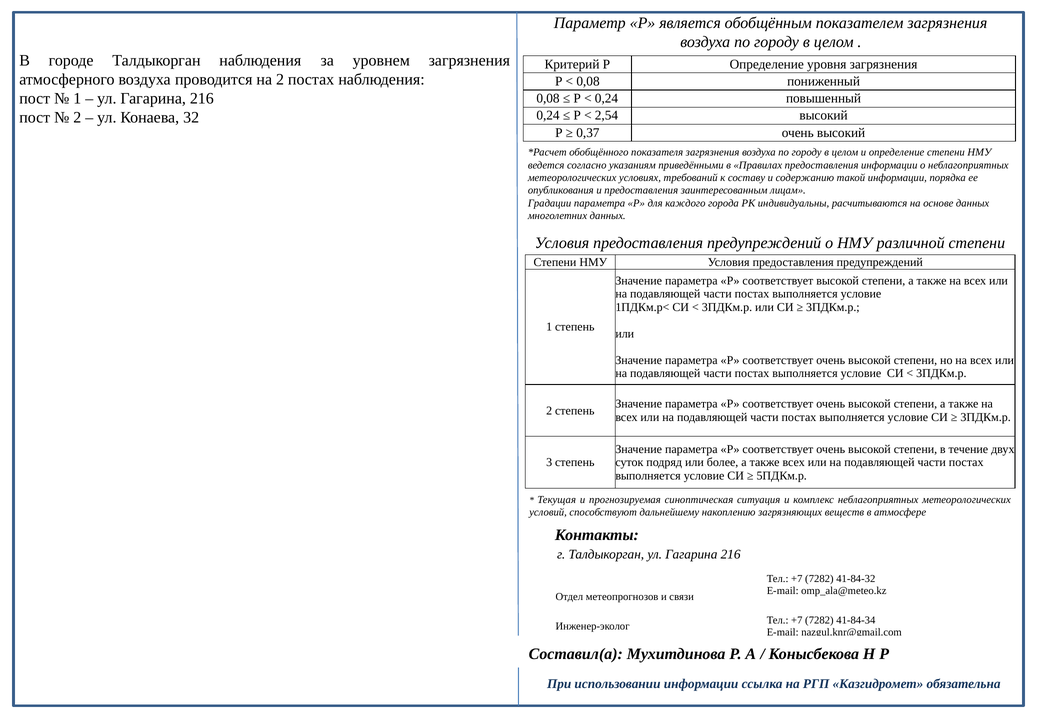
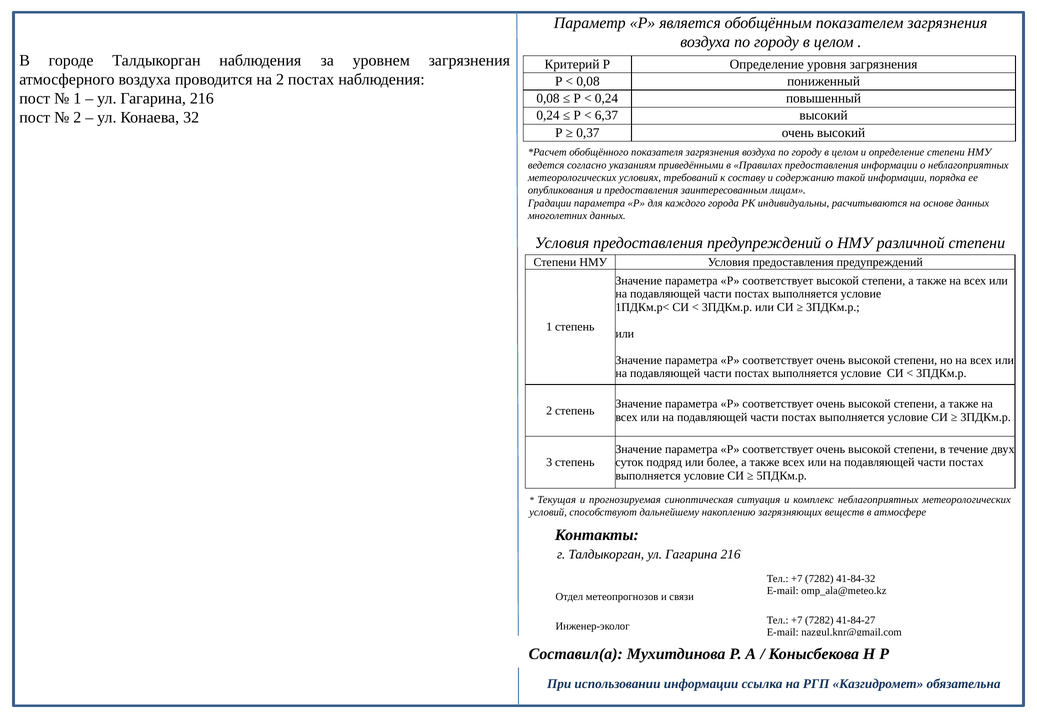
2,54: 2,54 -> 6,37
41-84-34: 41-84-34 -> 41-84-27
